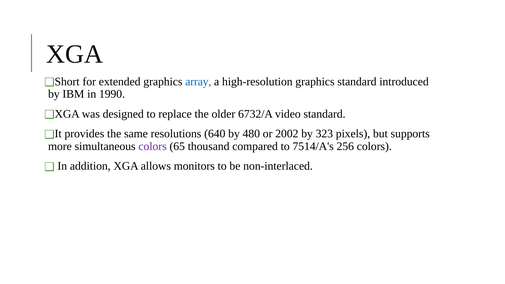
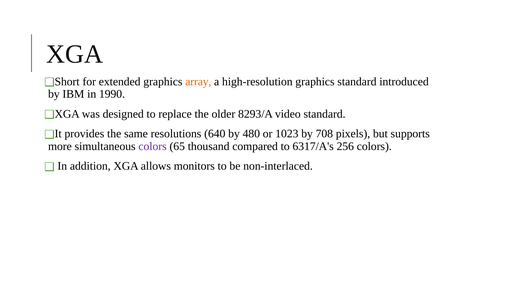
array colour: blue -> orange
6732/A: 6732/A -> 8293/A
2002: 2002 -> 1023
323: 323 -> 708
7514/A's: 7514/A's -> 6317/A's
